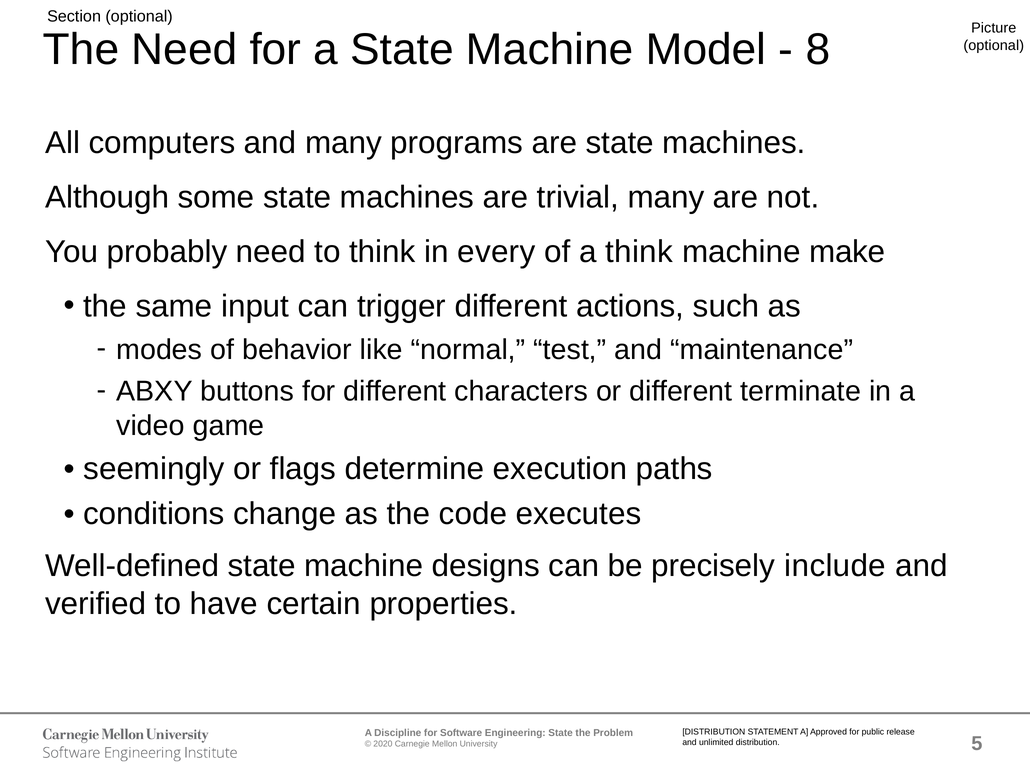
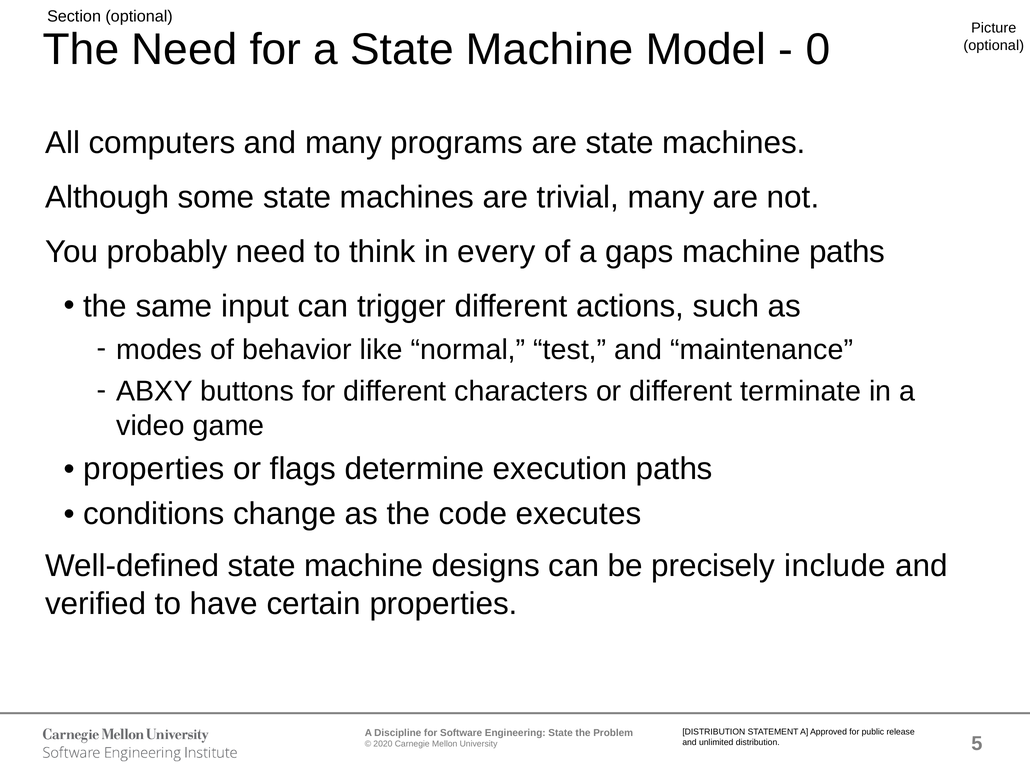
8: 8 -> 0
a think: think -> gaps
machine make: make -> paths
seemingly at (154, 469): seemingly -> properties
